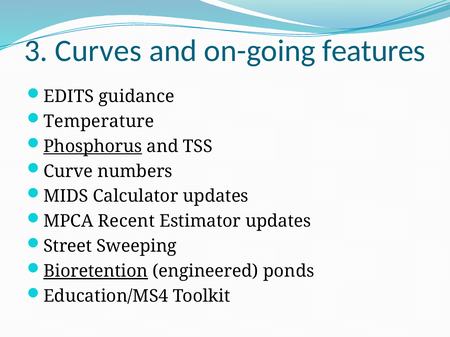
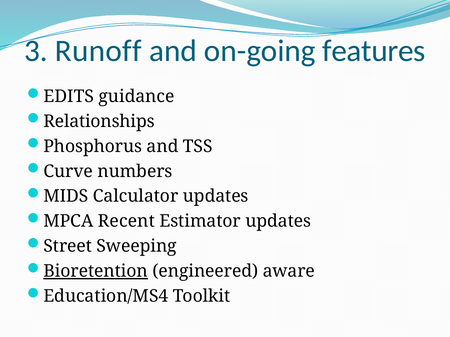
Curves: Curves -> Runoff
Temperature: Temperature -> Relationships
Phosphorus underline: present -> none
ponds: ponds -> aware
